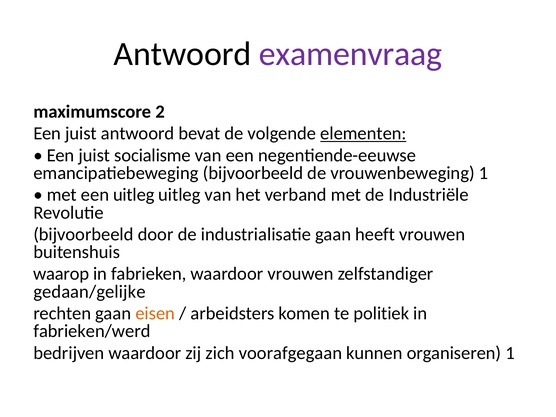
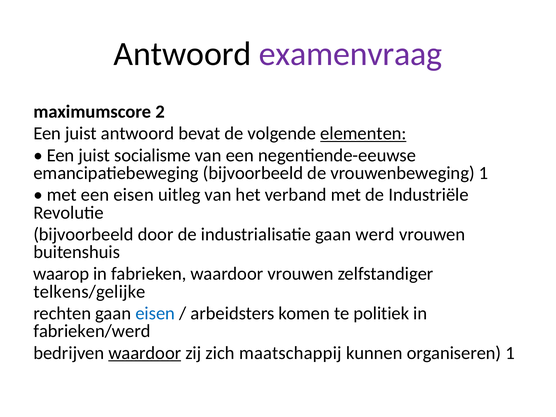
een uitleg: uitleg -> eisen
heeft: heeft -> werd
gedaan/gelijke: gedaan/gelijke -> telkens/gelijke
eisen at (155, 313) colour: orange -> blue
waardoor at (145, 353) underline: none -> present
voorafgegaan: voorafgegaan -> maatschappij
